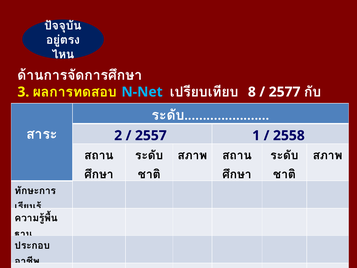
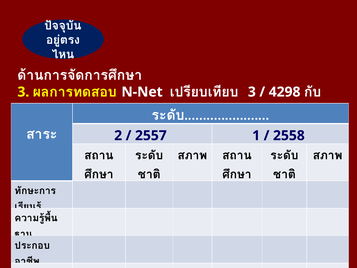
N-Net colour: light blue -> white
8 at (252, 92): 8 -> 3
2577: 2577 -> 4298
